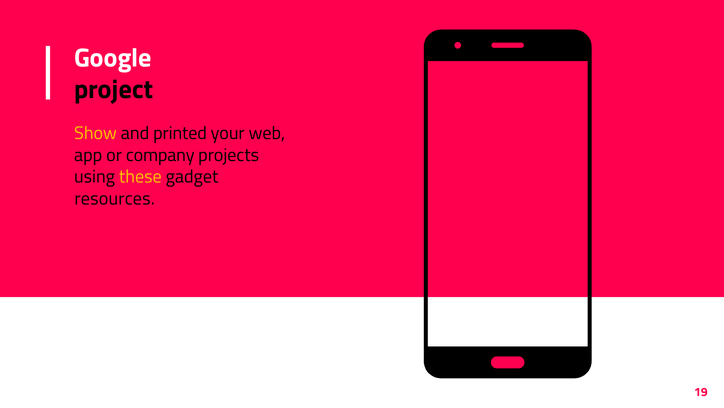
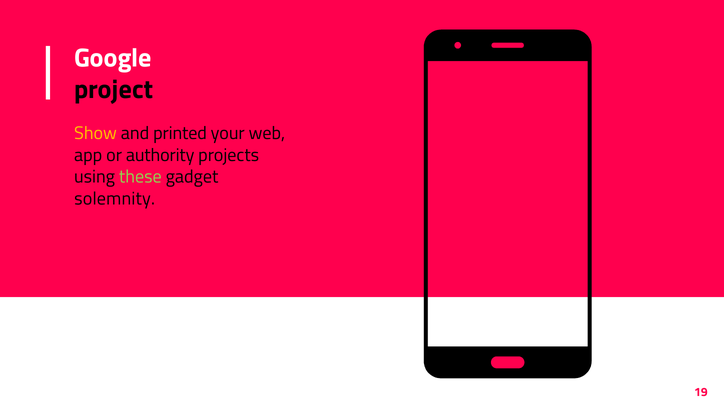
company: company -> authority
these colour: yellow -> light green
resources: resources -> solemnity
